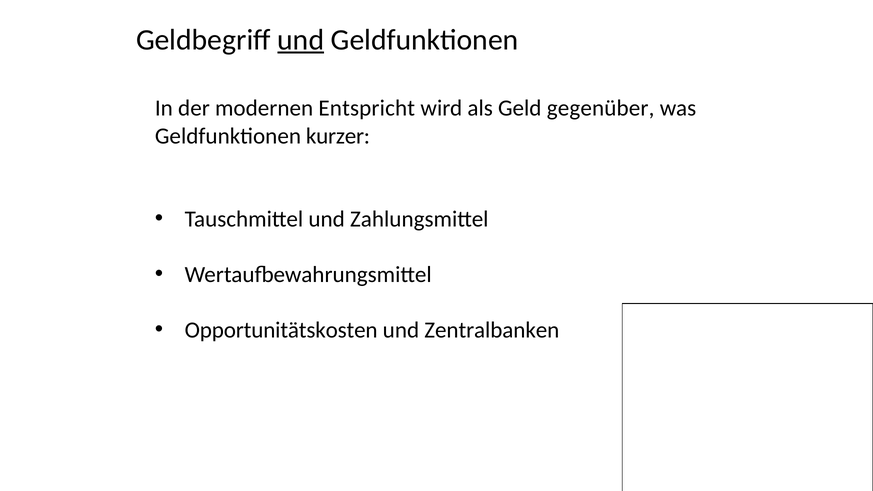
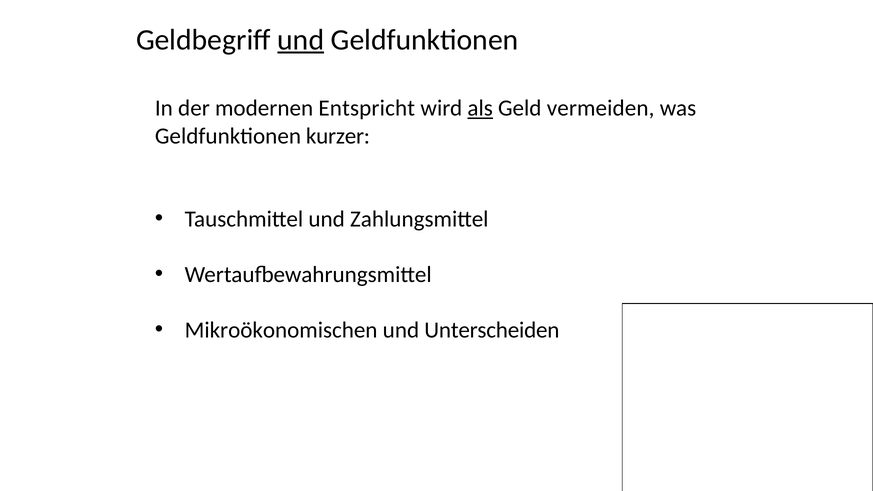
als underline: none -> present
gegenüber: gegenüber -> vermeiden
Opportunitätskosten: Opportunitätskosten -> Mikroökonomischen
Zentralbanken: Zentralbanken -> Unterscheiden
